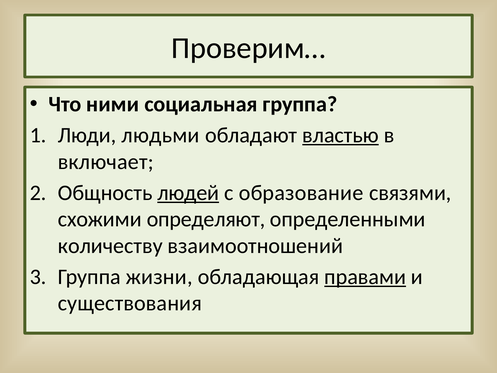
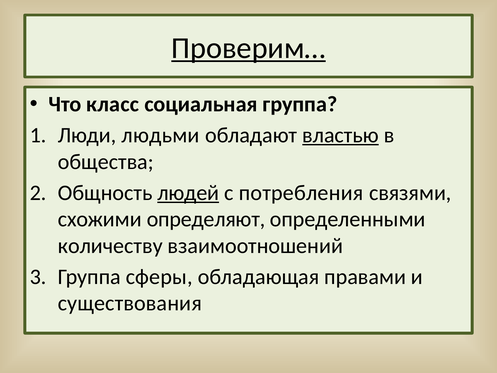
Проверим… underline: none -> present
ними: ними -> класс
включает: включает -> общества
образование: образование -> потребления
жизни: жизни -> сферы
правами underline: present -> none
